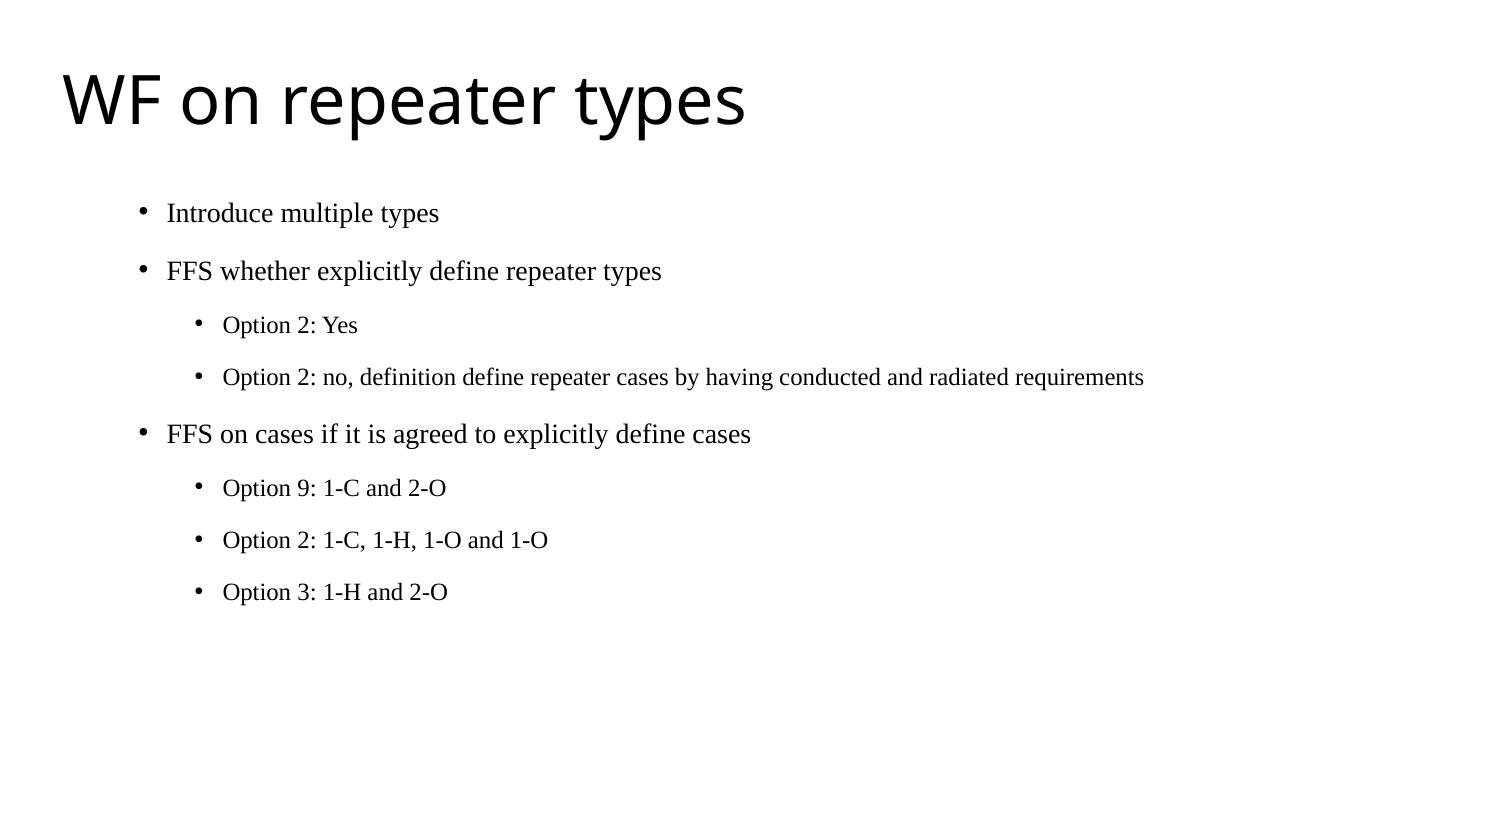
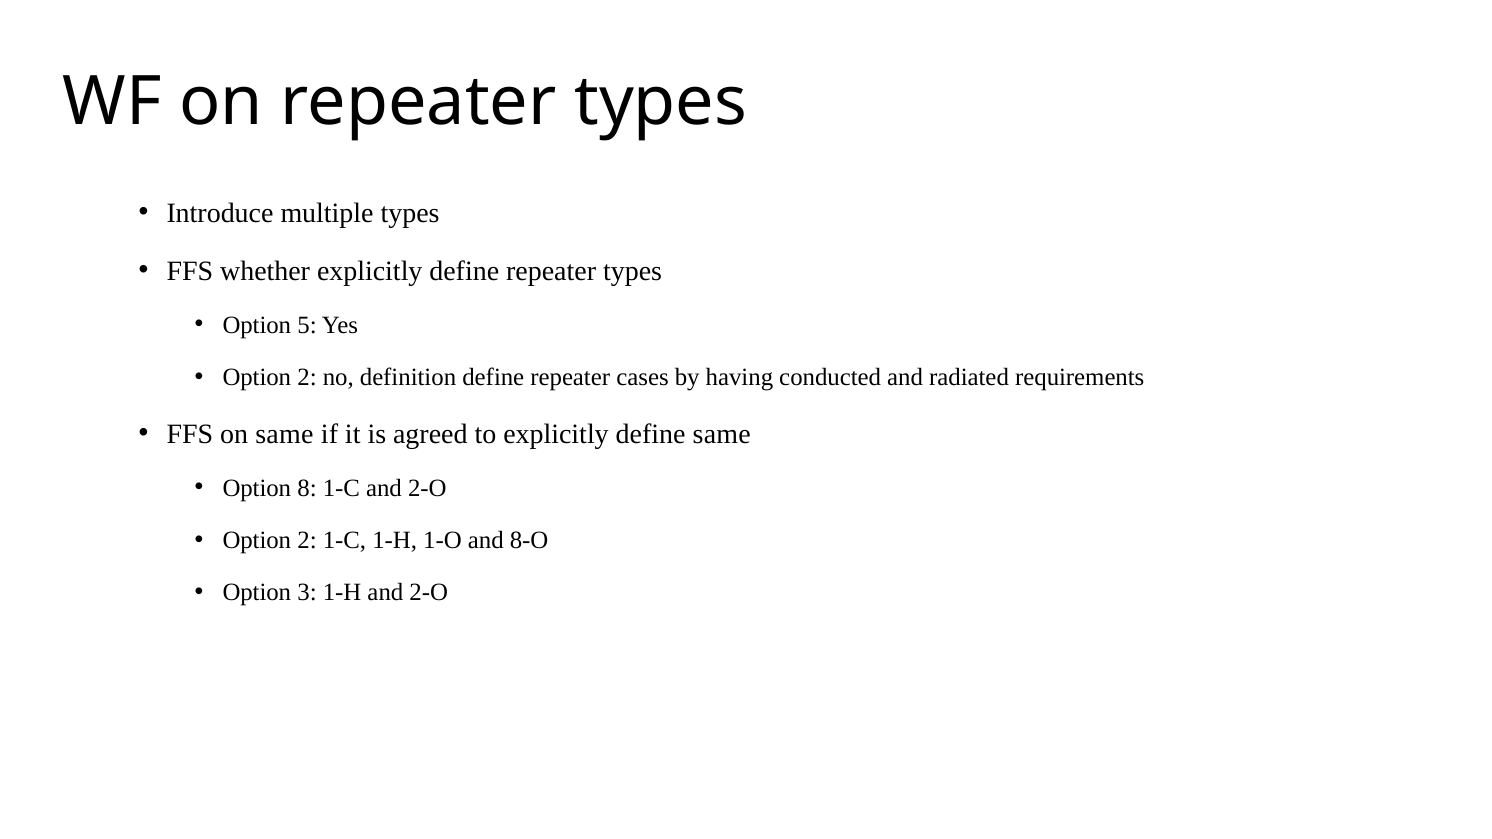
2 at (307, 325): 2 -> 5
on cases: cases -> same
define cases: cases -> same
9: 9 -> 8
and 1-O: 1-O -> 8-O
